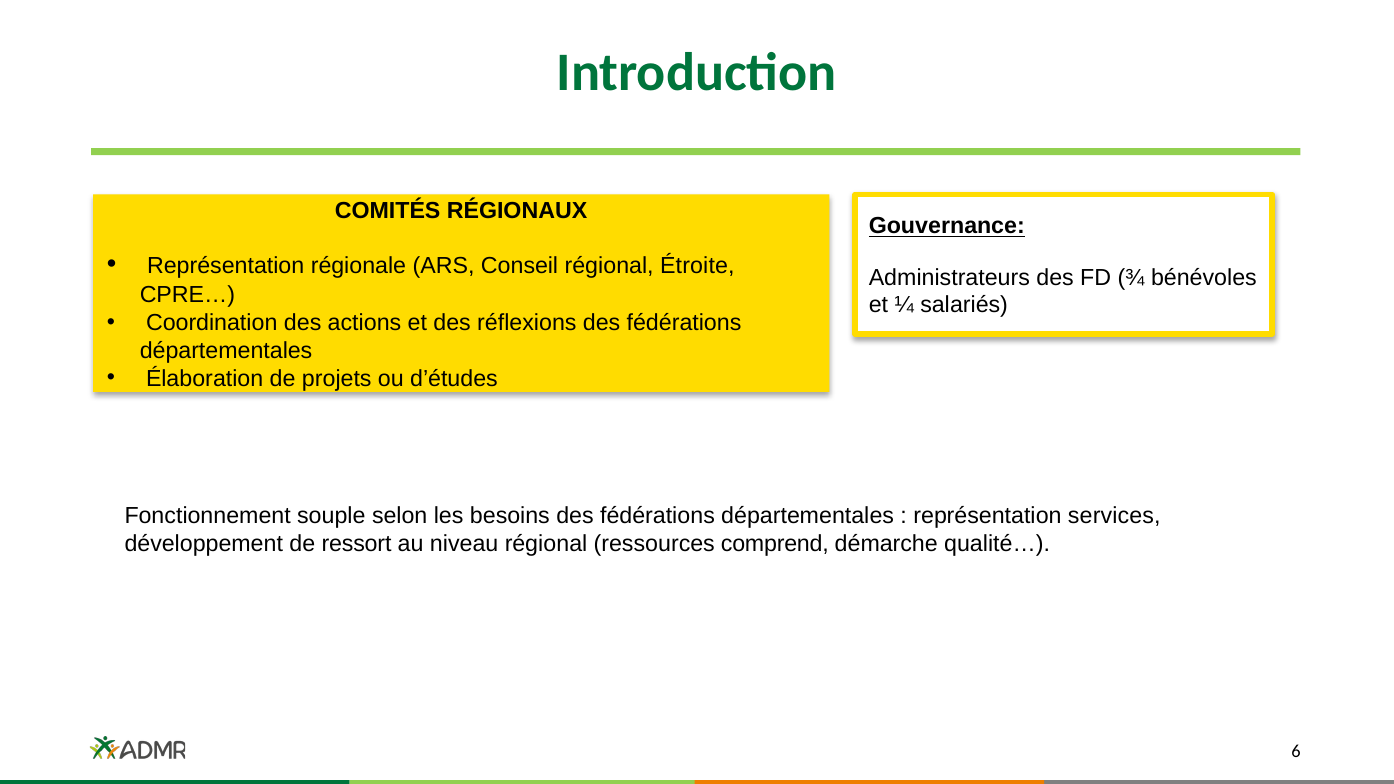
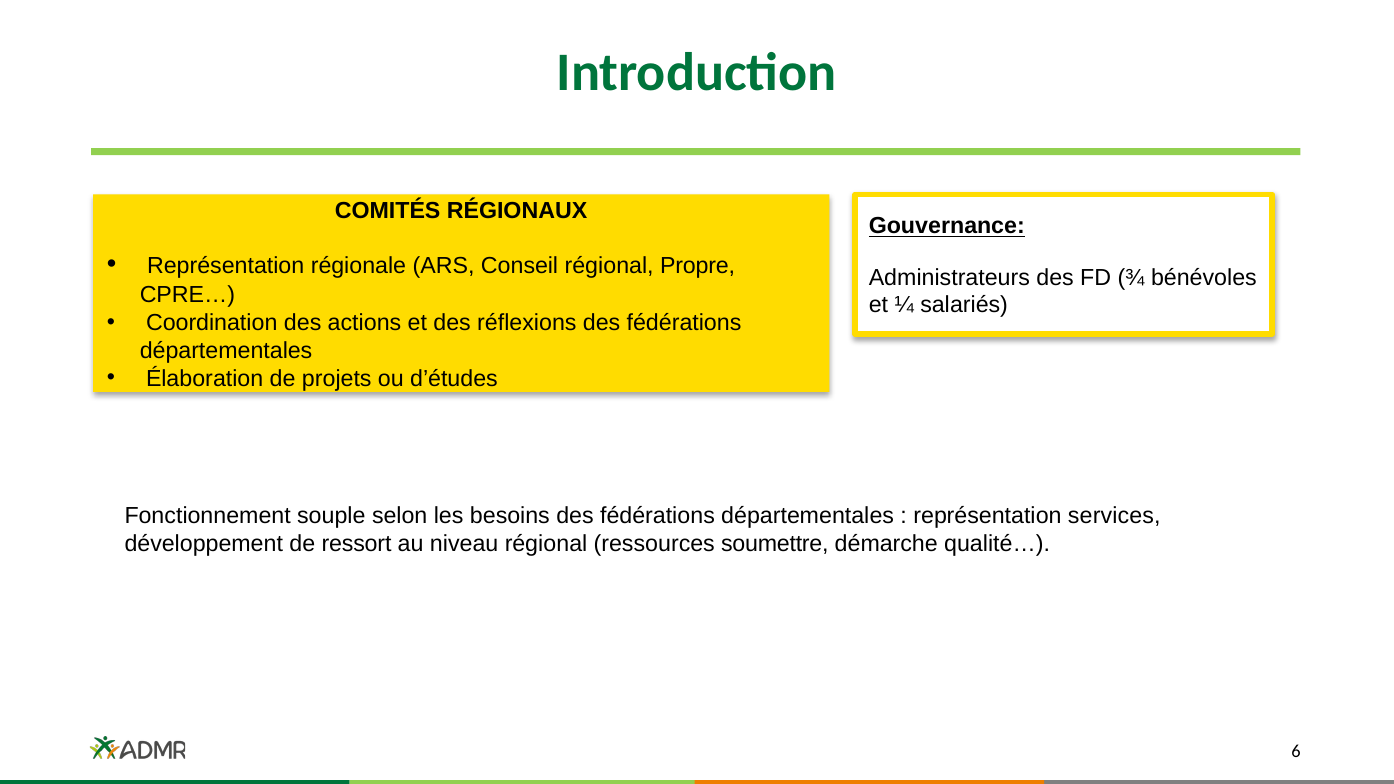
Étroite: Étroite -> Propre
comprend: comprend -> soumettre
